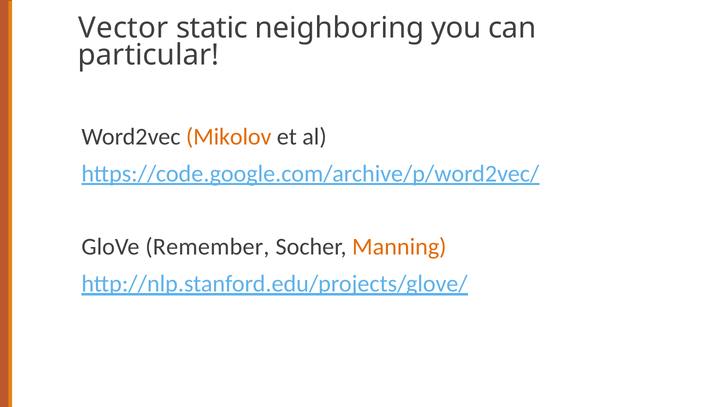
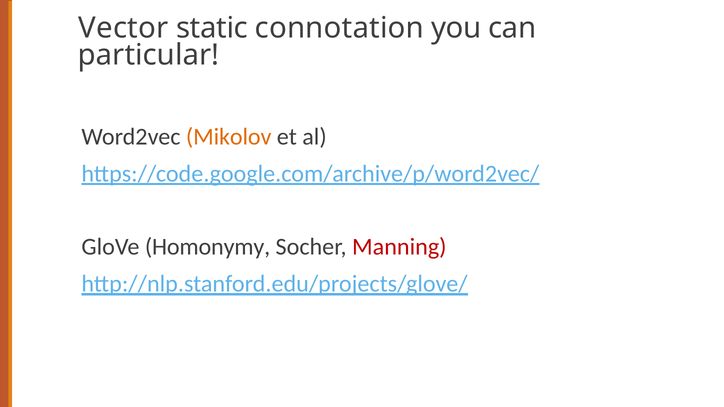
neighboring: neighboring -> connotation
Remember: Remember -> Homonymy
Manning colour: orange -> red
